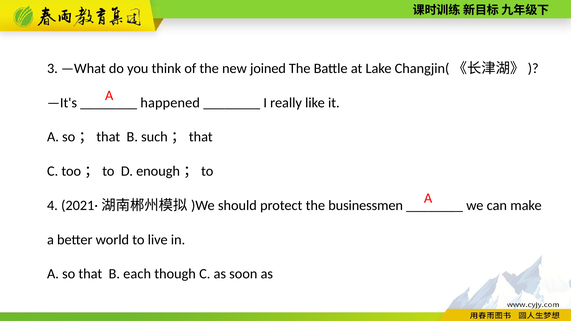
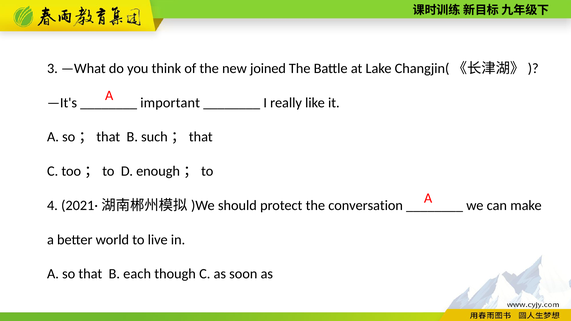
happened: happened -> important
businessmen: businessmen -> conversation
